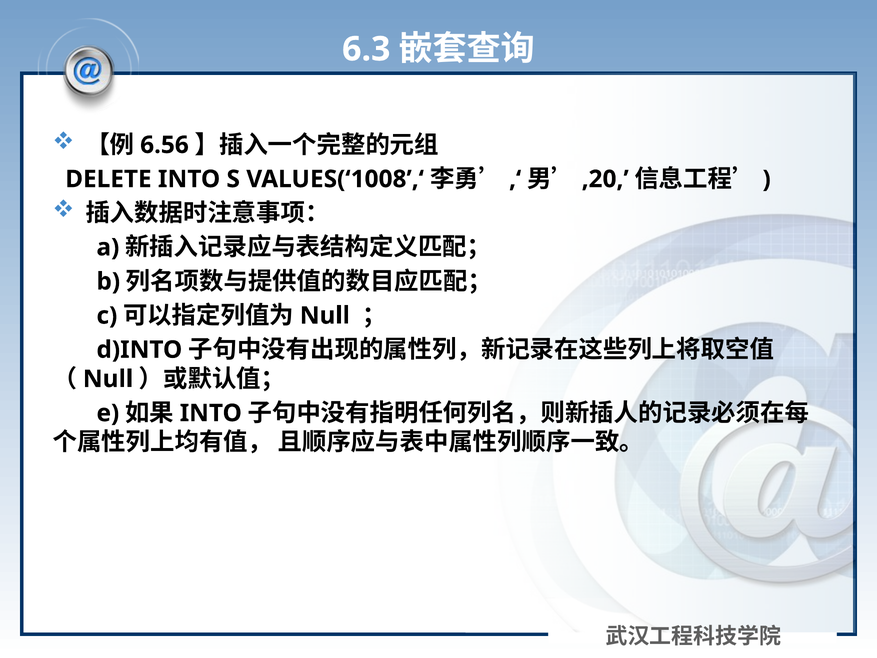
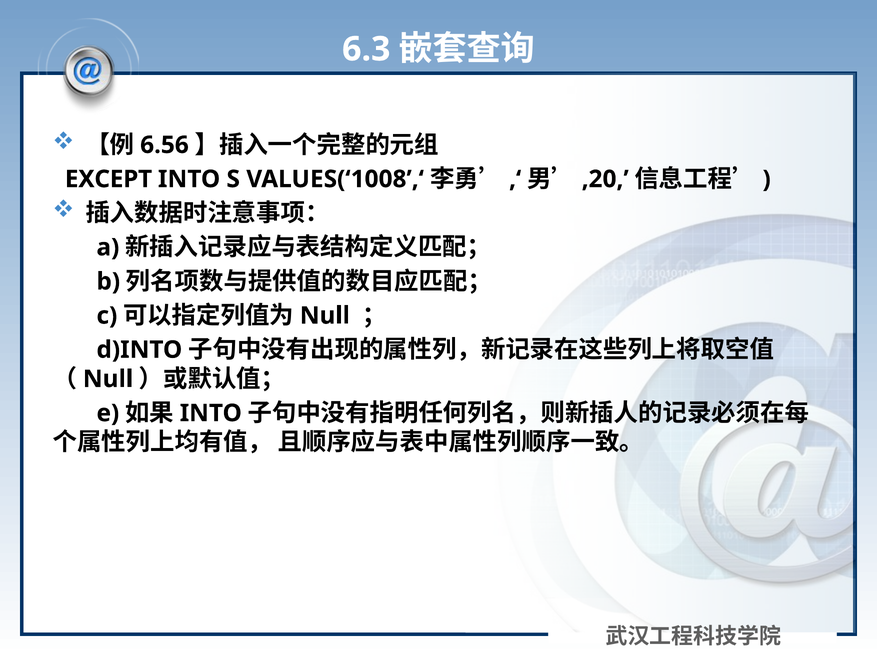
DELETE: DELETE -> EXCEPT
